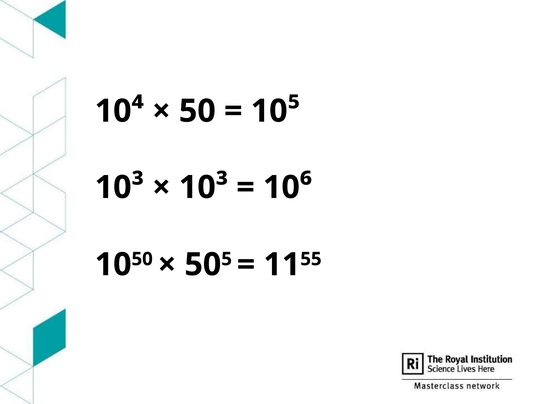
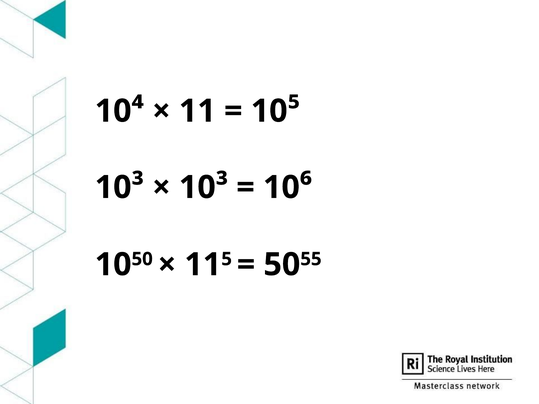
50 at (197, 111): 50 -> 11
50 at (203, 265): 50 -> 11
11 at (282, 265): 11 -> 50
